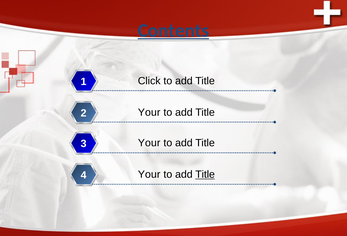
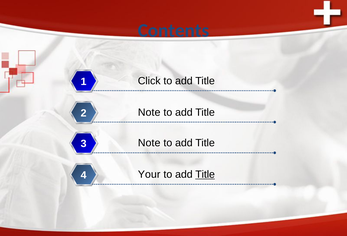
Contents underline: present -> none
Your at (149, 112): Your -> Note
Your at (149, 143): Your -> Note
